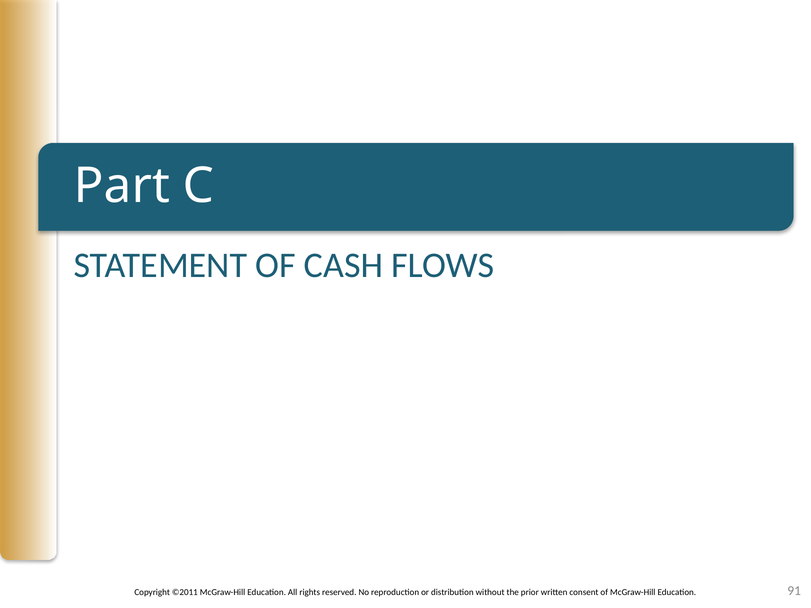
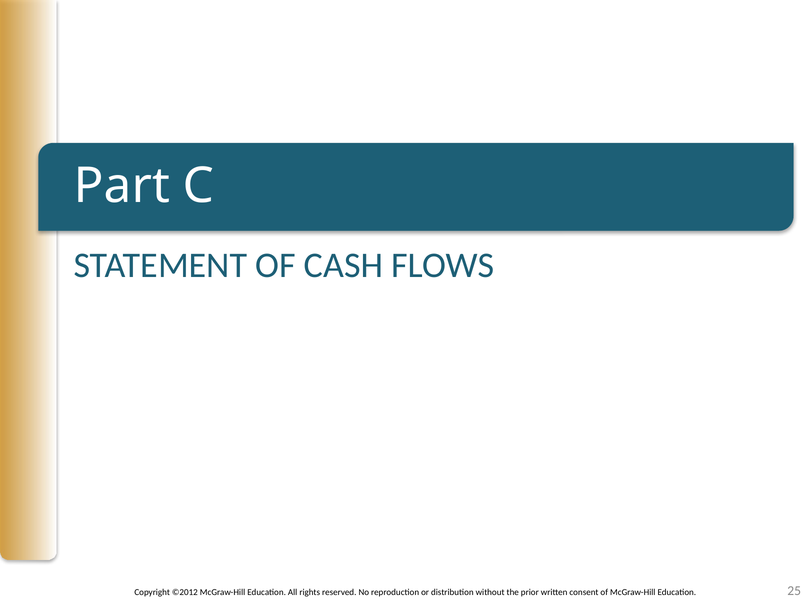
©2011: ©2011 -> ©2012
91: 91 -> 25
